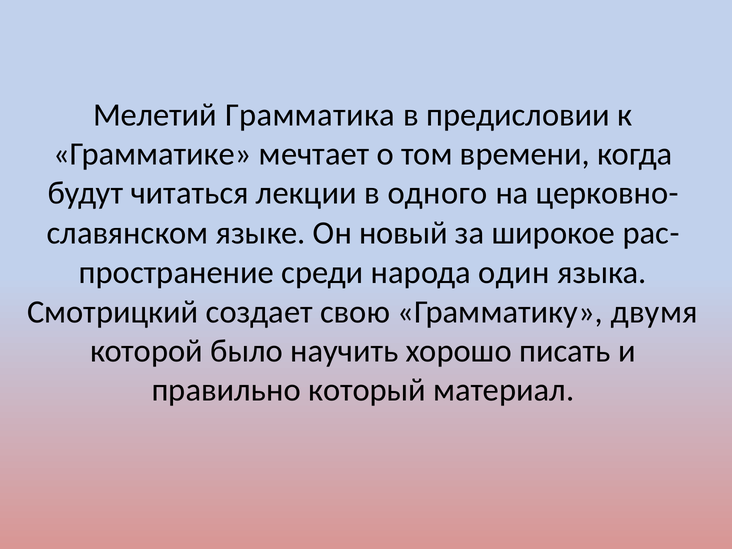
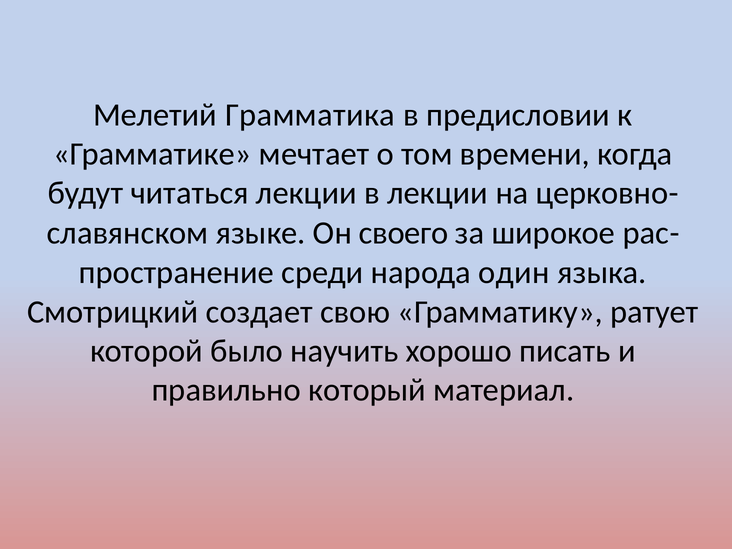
в одного: одного -> лекции
новый: новый -> своего
двумя: двумя -> ратует
